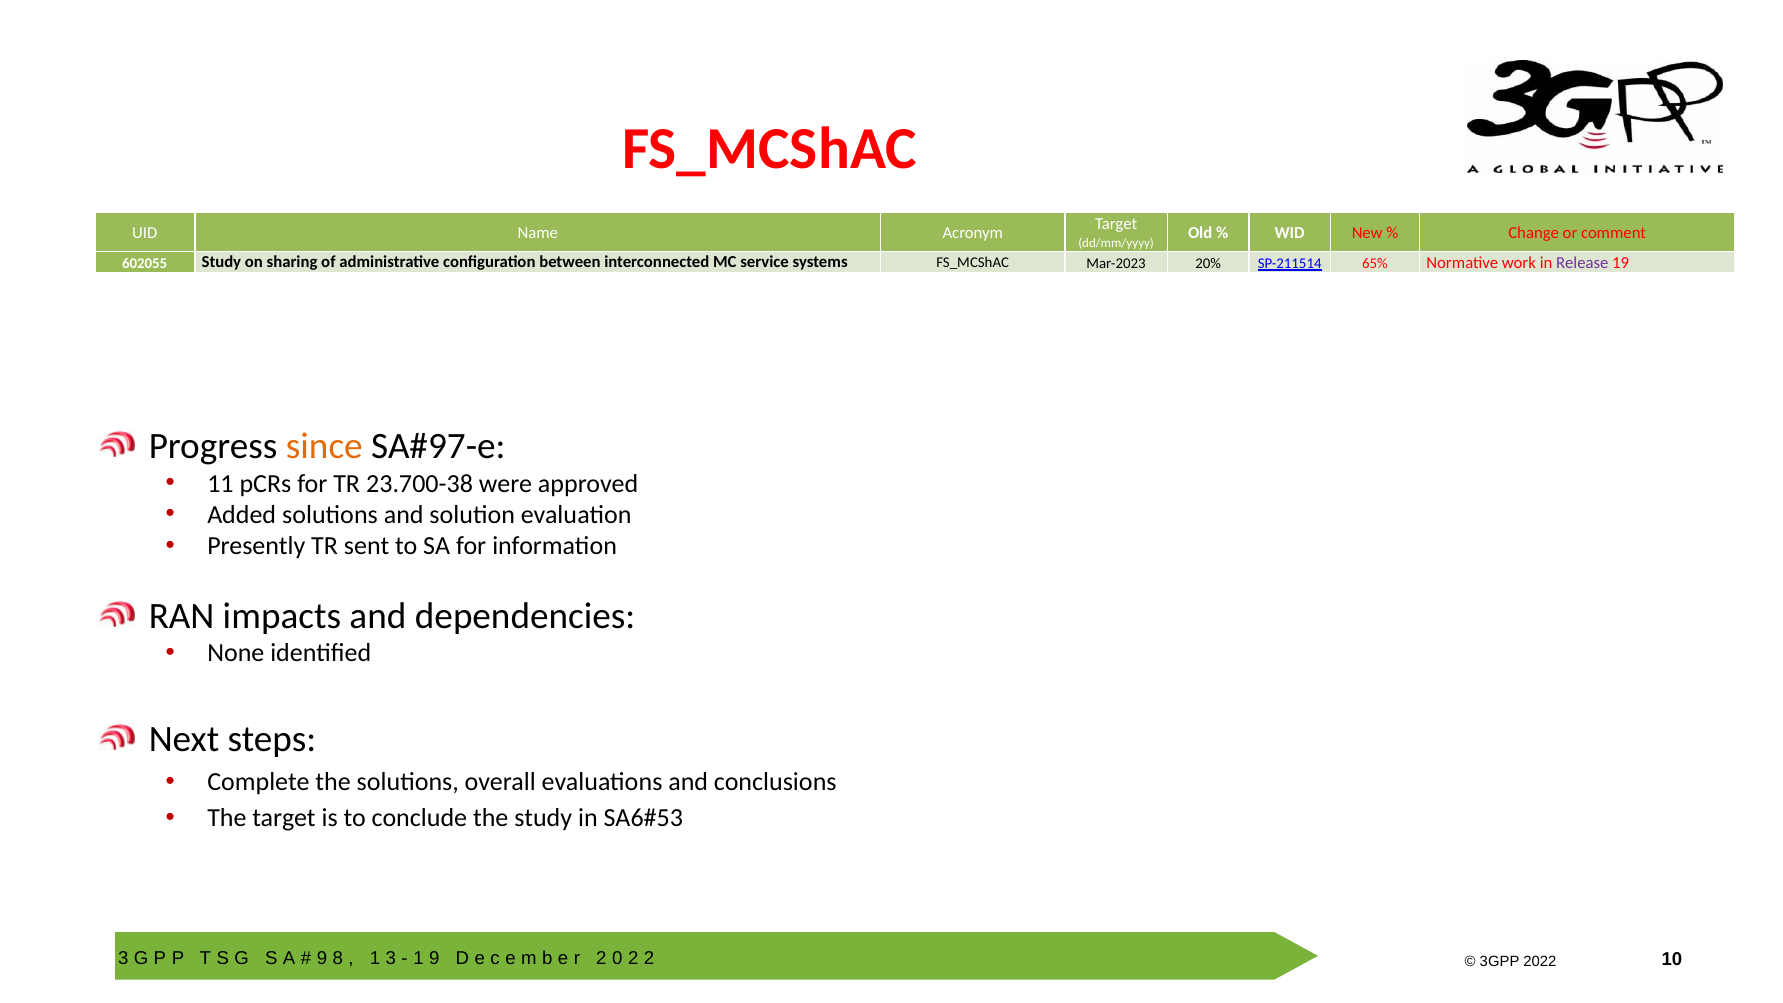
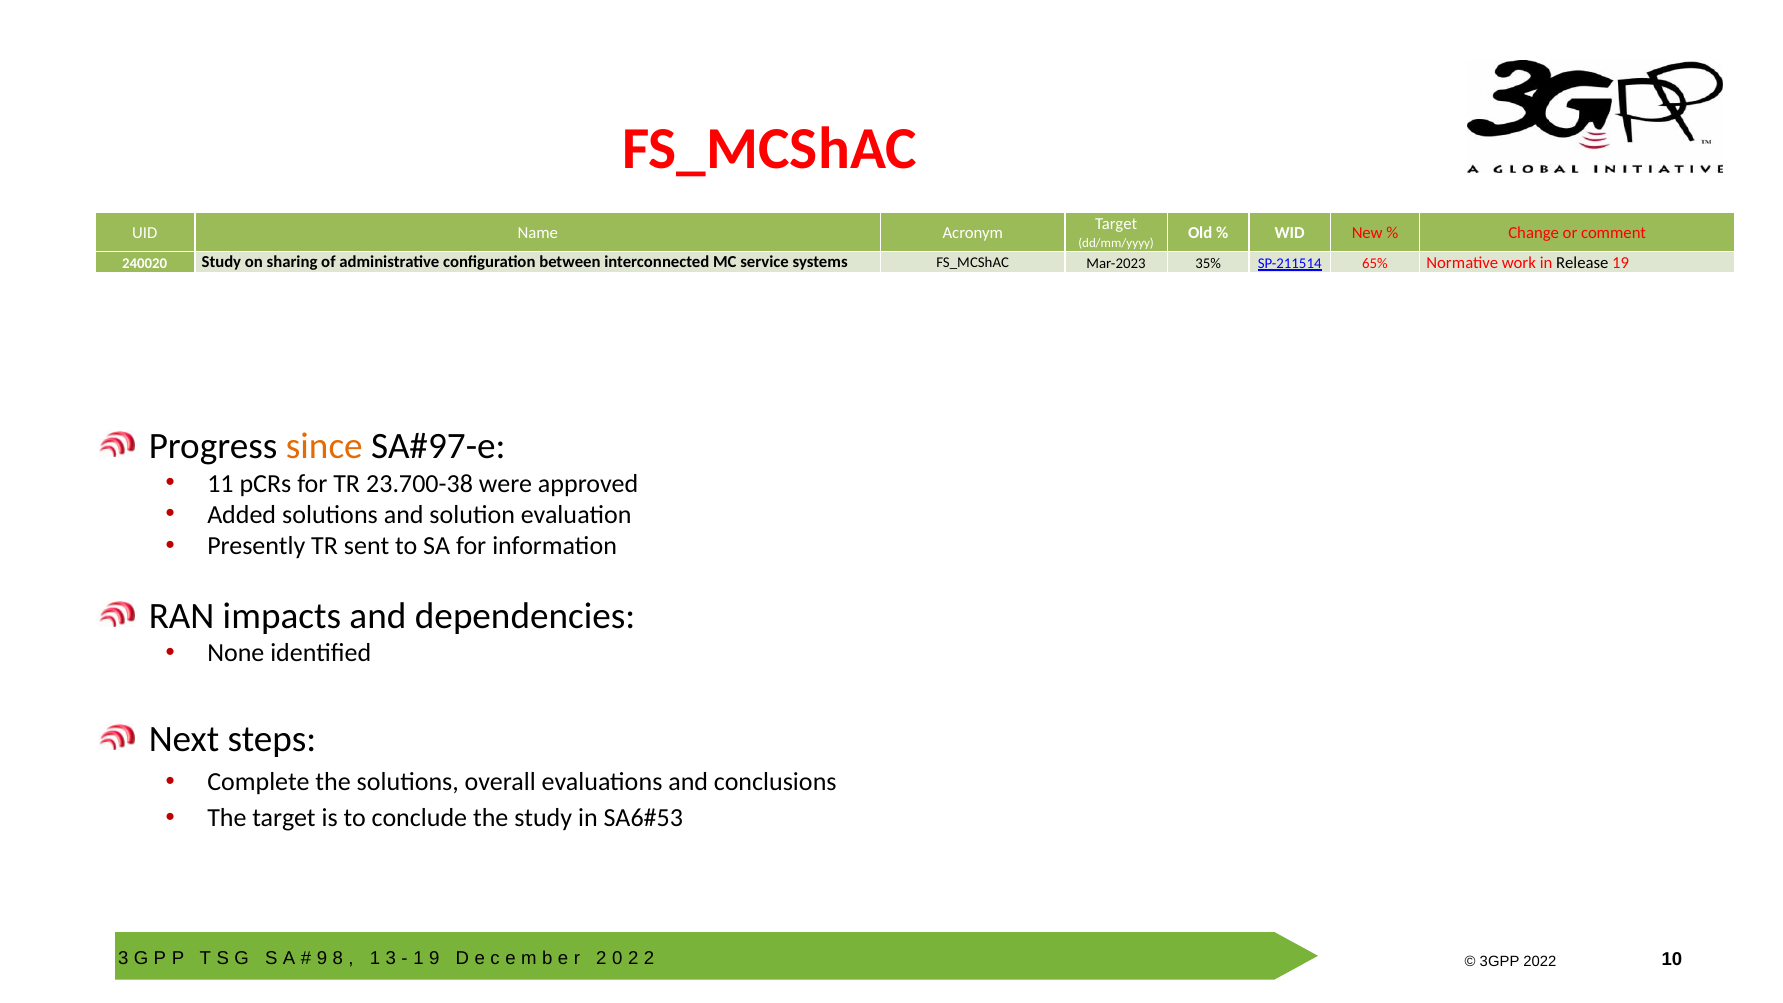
602055: 602055 -> 240020
20%: 20% -> 35%
Release colour: purple -> black
